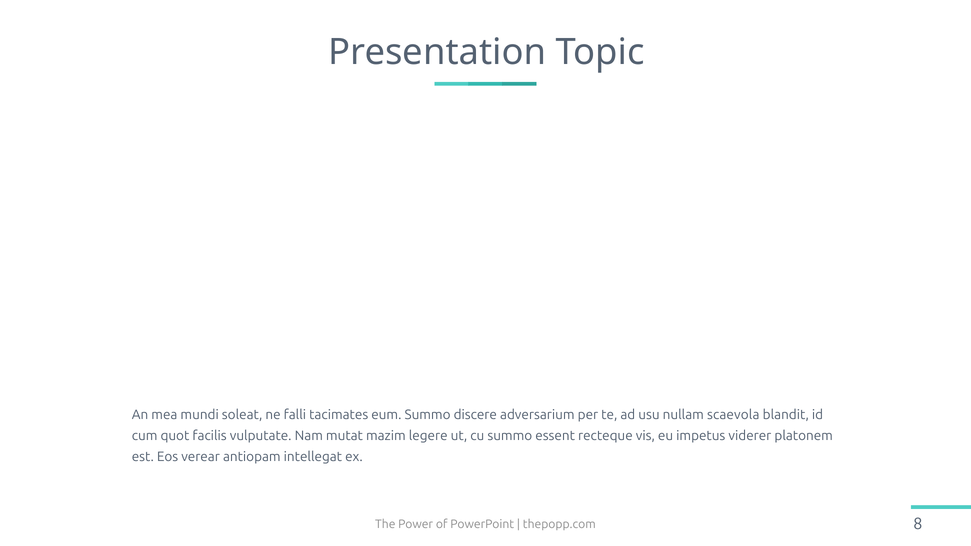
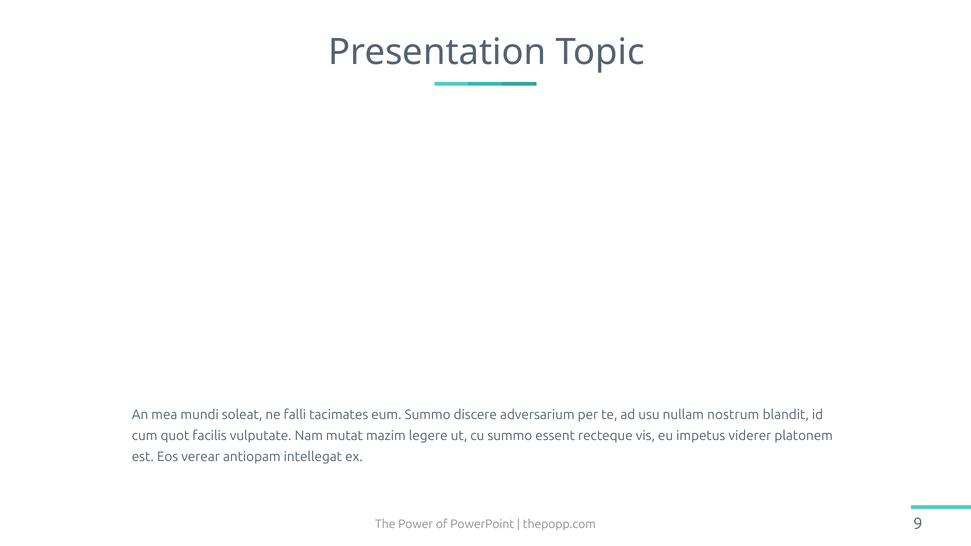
scaevola: scaevola -> nostrum
8: 8 -> 9
